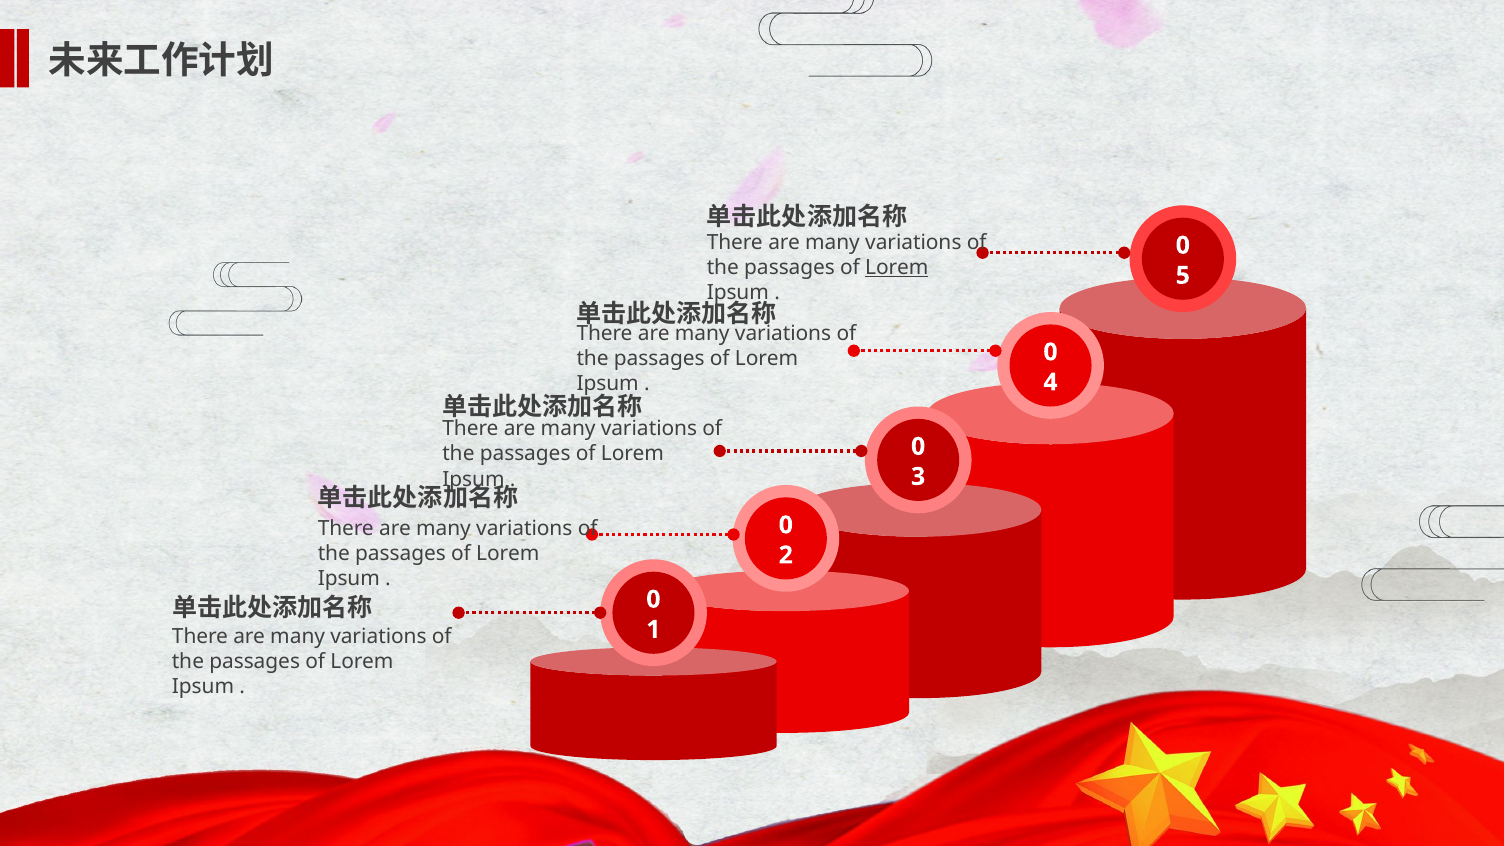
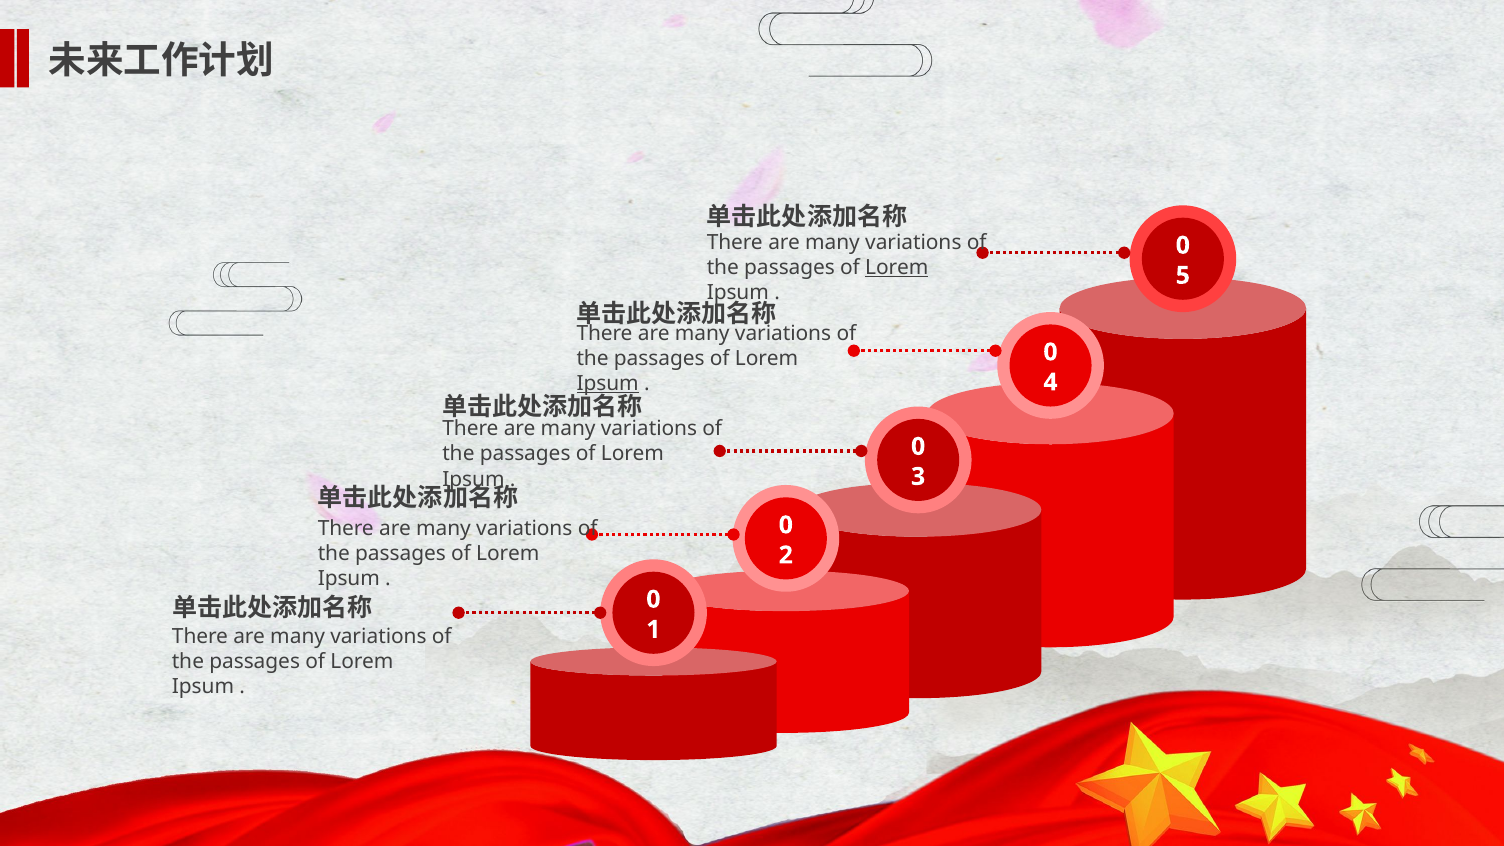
Ipsum at (608, 383) underline: none -> present
